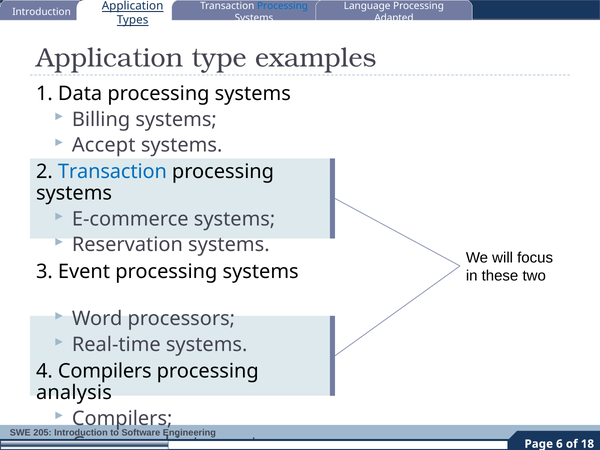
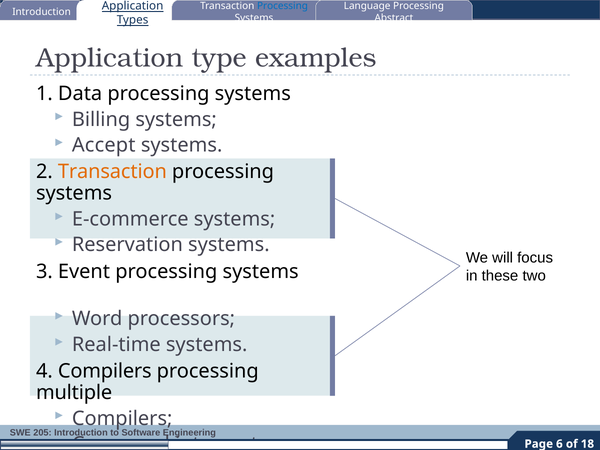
Adapted: Adapted -> Abstract
Transaction at (112, 172) colour: blue -> orange
analysis: analysis -> multiple
